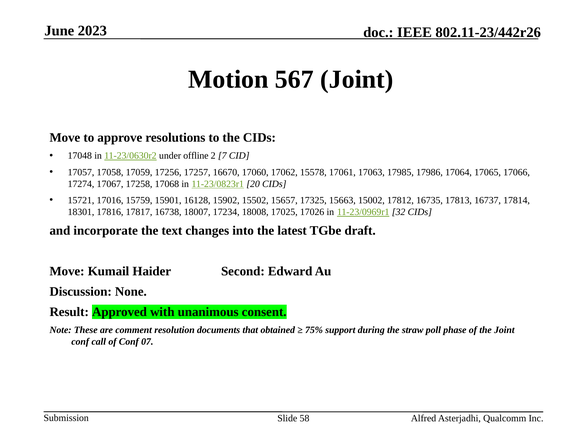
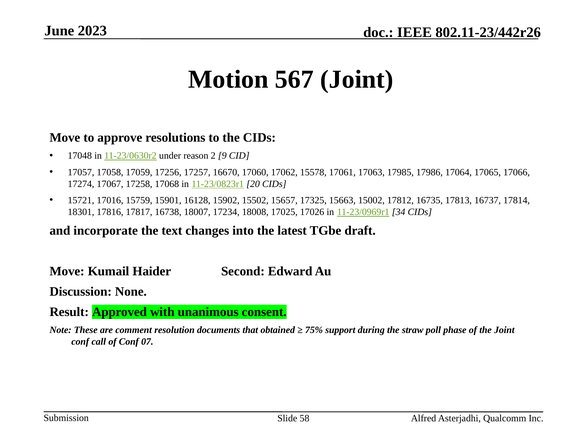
offline: offline -> reason
7: 7 -> 9
32: 32 -> 34
